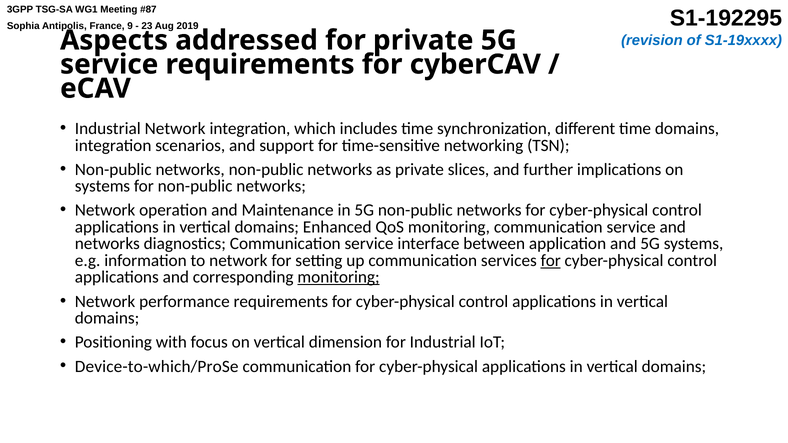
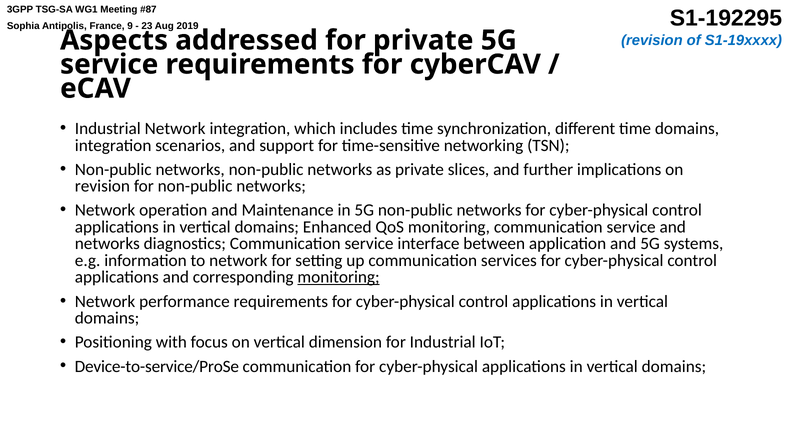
systems at (102, 186): systems -> revision
for at (551, 261) underline: present -> none
Device-to-which/ProSe: Device-to-which/ProSe -> Device-to-service/ProSe
